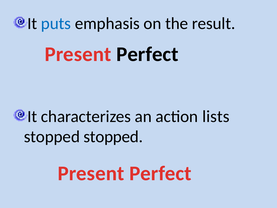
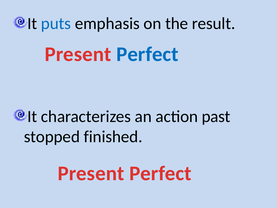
Perfect at (147, 54) colour: black -> blue
lists: lists -> past
stopped stopped: stopped -> finished
